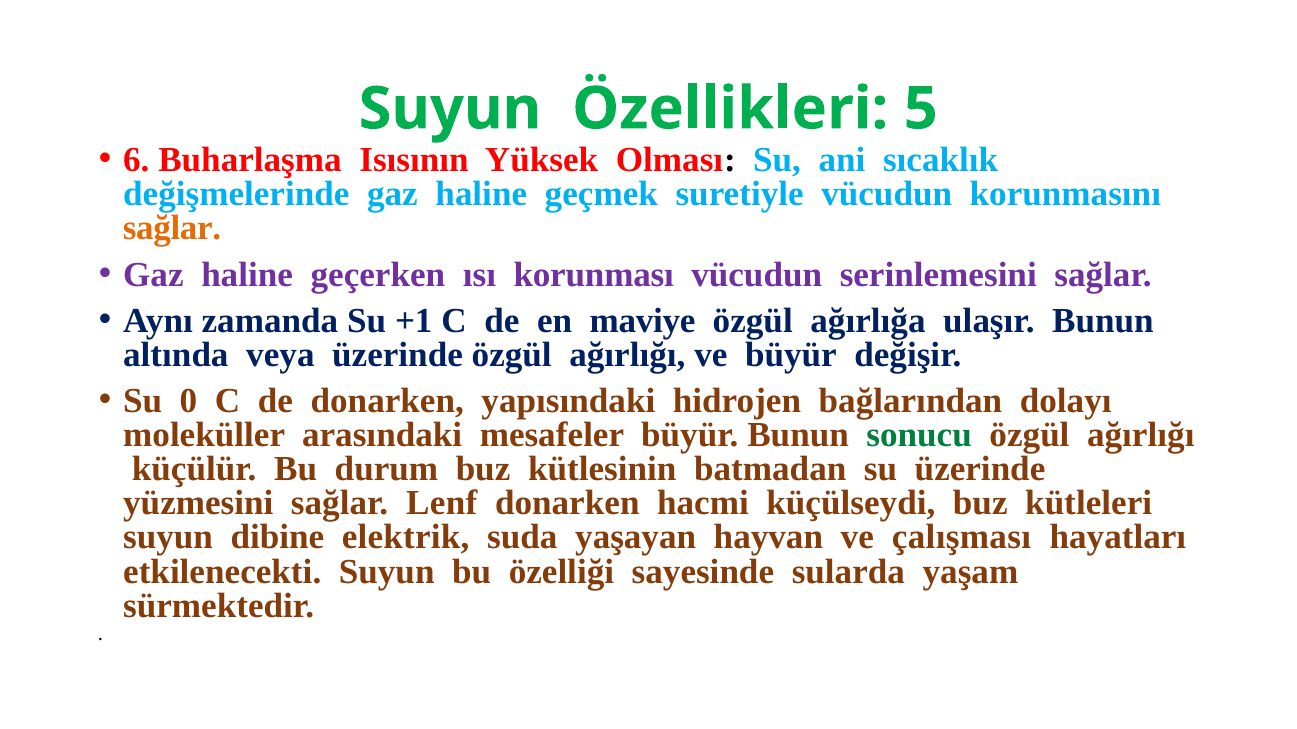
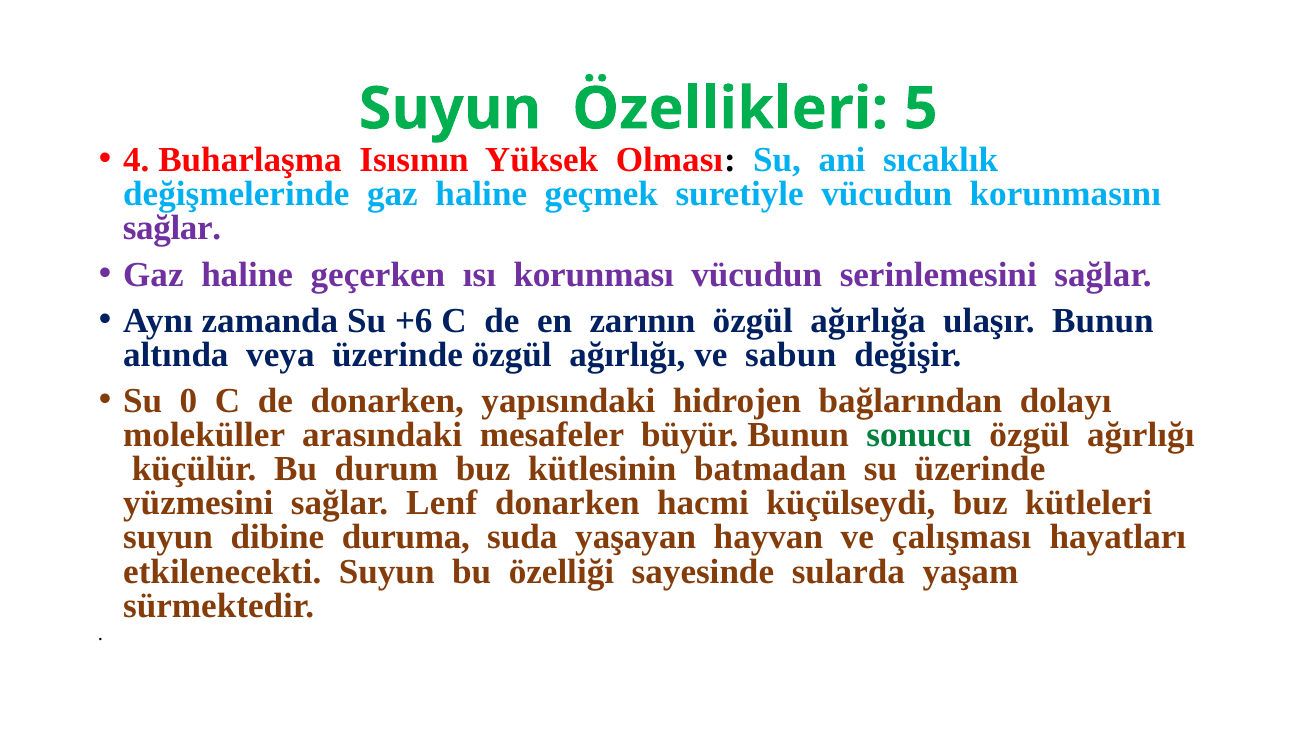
6: 6 -> 4
sağlar at (172, 228) colour: orange -> purple
+1: +1 -> +6
maviye: maviye -> zarının
ve büyür: büyür -> sabun
elektrik: elektrik -> duruma
